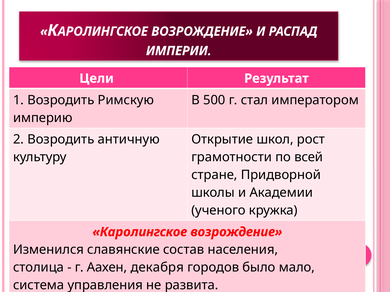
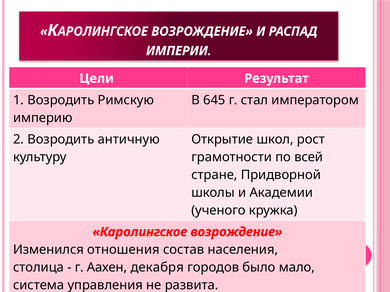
500: 500 -> 645
славянские: славянские -> отношения
